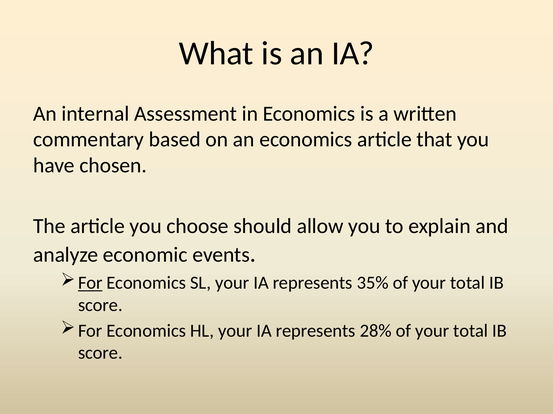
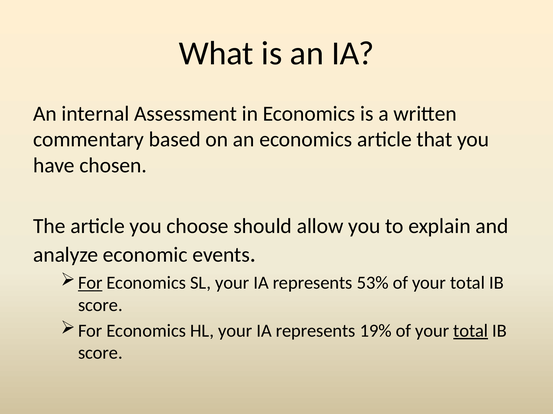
35%: 35% -> 53%
28%: 28% -> 19%
total at (471, 331) underline: none -> present
